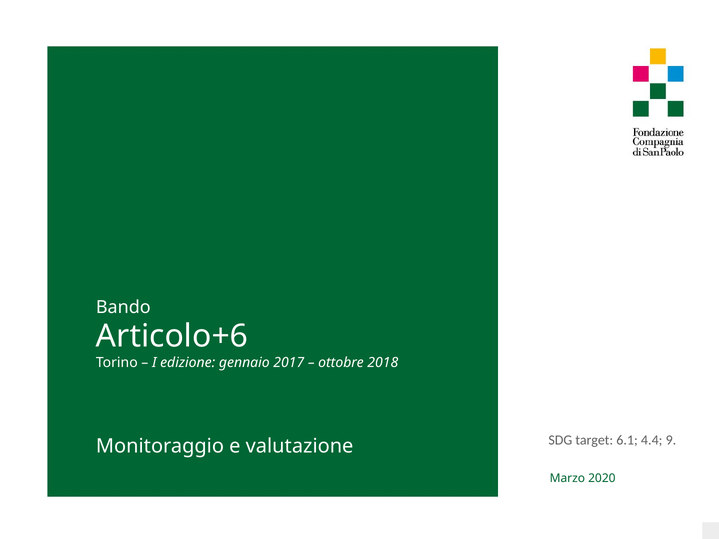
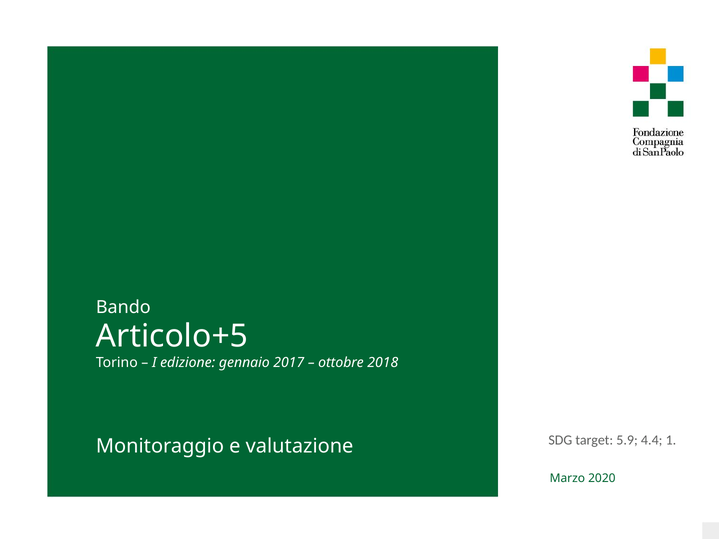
Articolo+6: Articolo+6 -> Articolo+5
6.1: 6.1 -> 5.9
4.4 9: 9 -> 1
